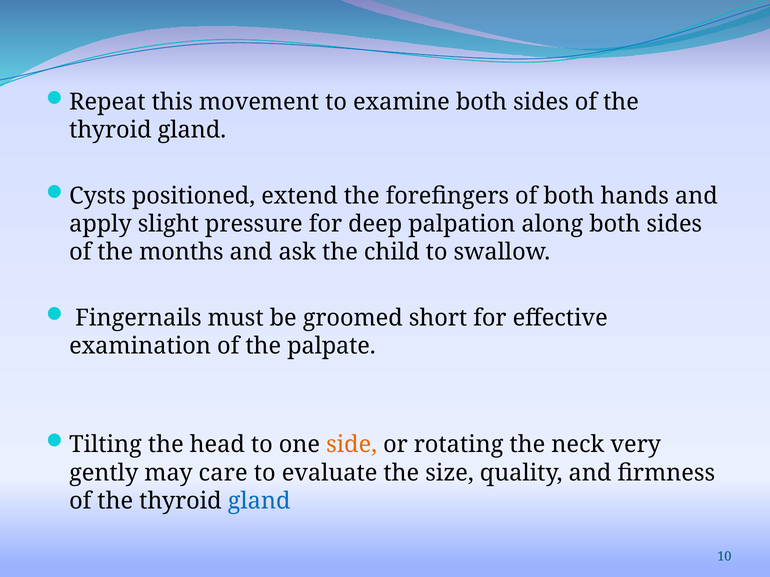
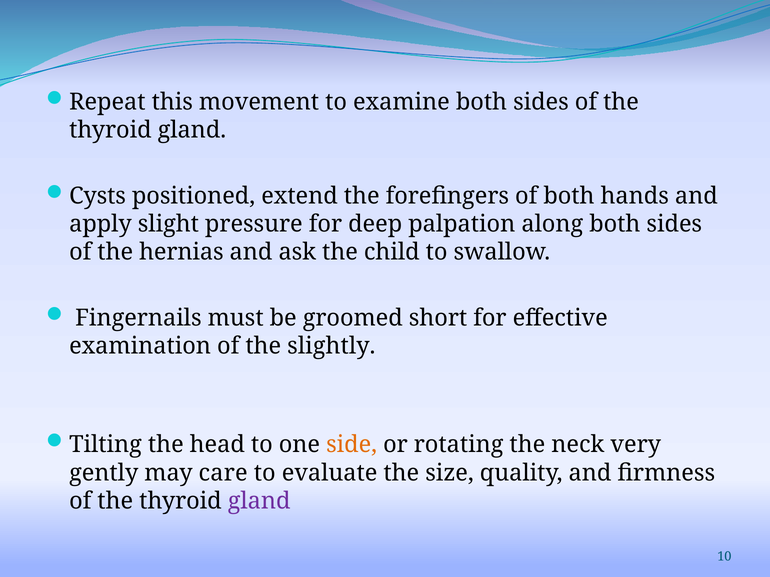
months: months -> hernias
palpate: palpate -> slightly
gland at (259, 501) colour: blue -> purple
